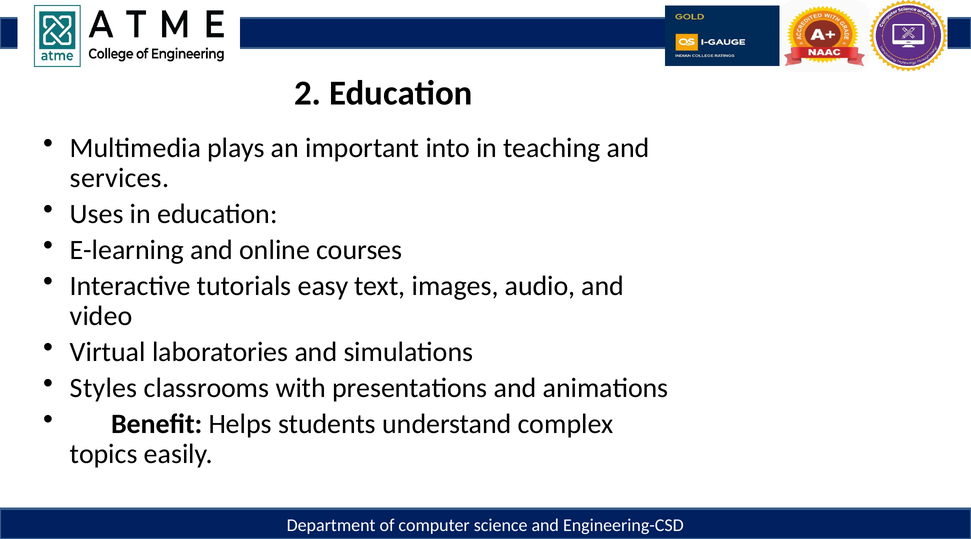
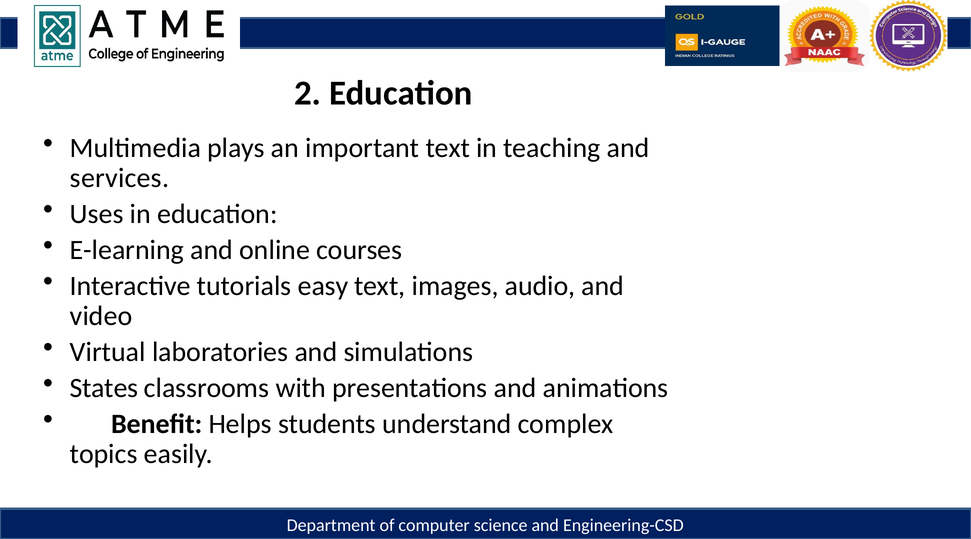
important into: into -> text
Styles: Styles -> States
